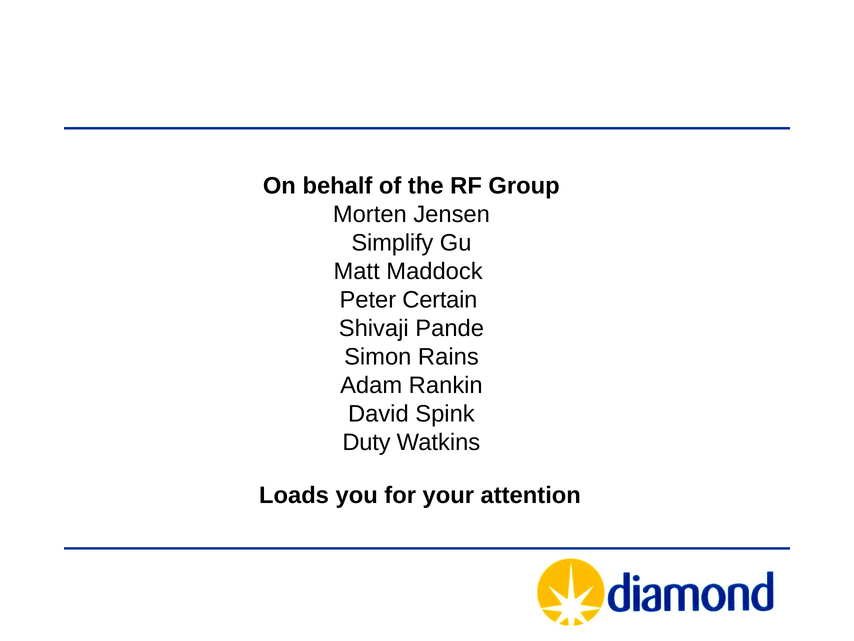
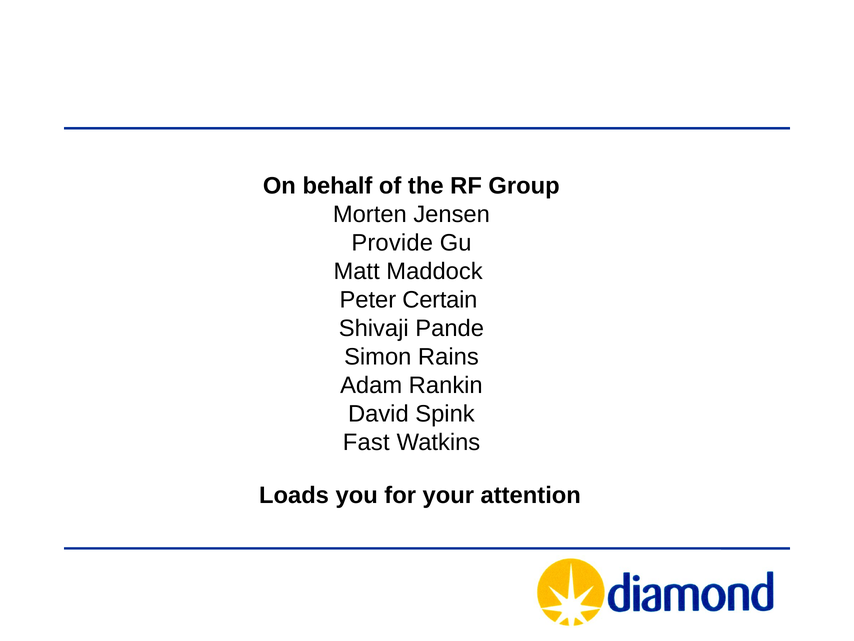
Simplify: Simplify -> Provide
Duty: Duty -> Fast
